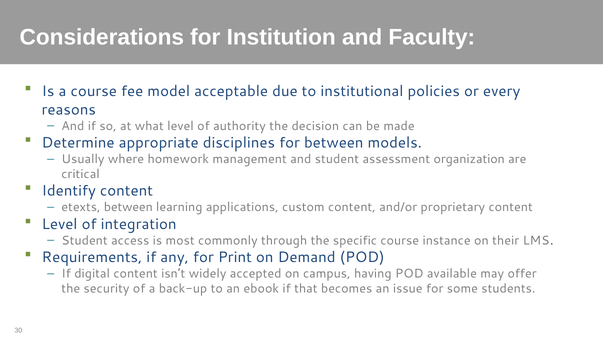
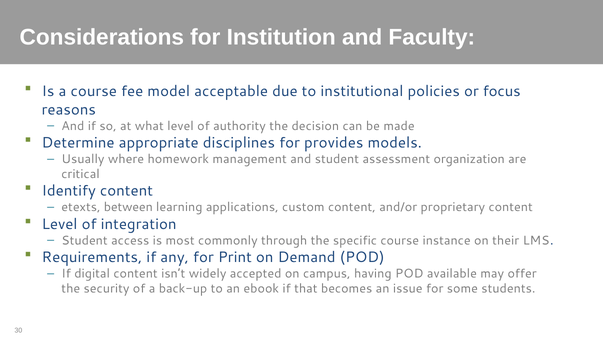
every: every -> focus
for between: between -> provides
